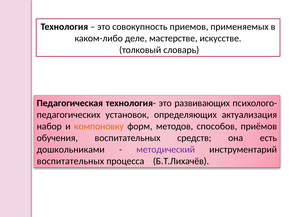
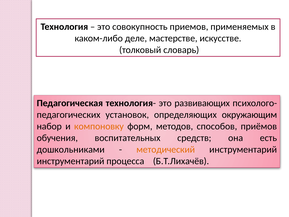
актуализация: актуализация -> окружающим
методический colour: purple -> orange
воспитательных at (70, 161): воспитательных -> инструментарий
